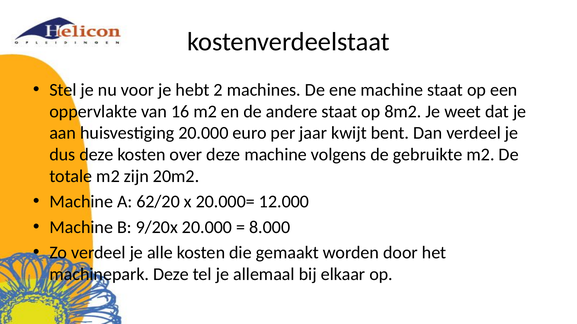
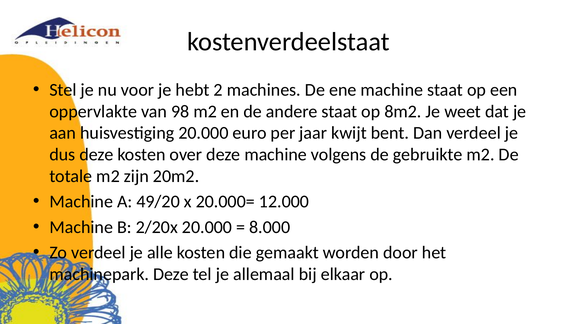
16: 16 -> 98
62/20: 62/20 -> 49/20
9/20x: 9/20x -> 2/20x
